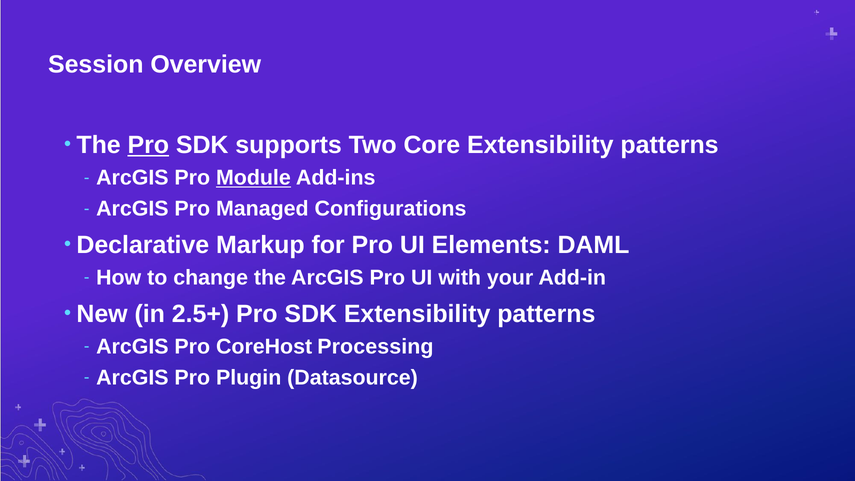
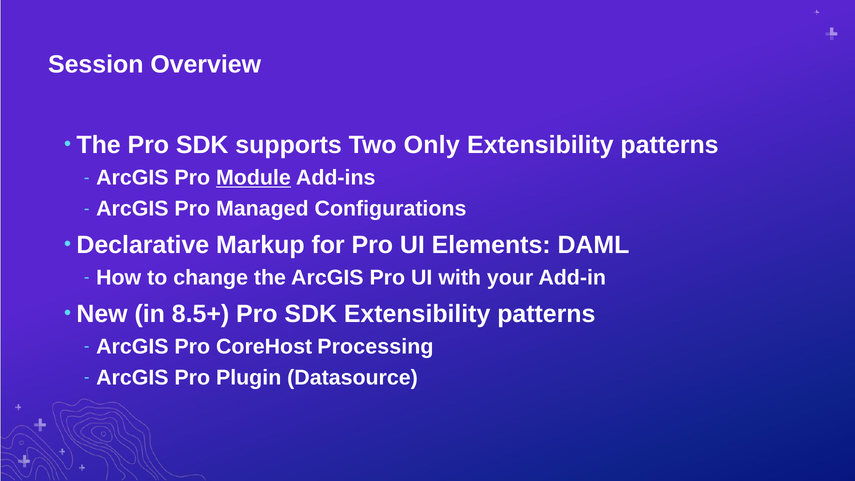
Pro at (148, 145) underline: present -> none
Core: Core -> Only
2.5+: 2.5+ -> 8.5+
